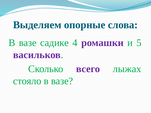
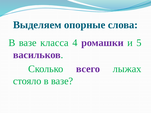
садике: садике -> класса
